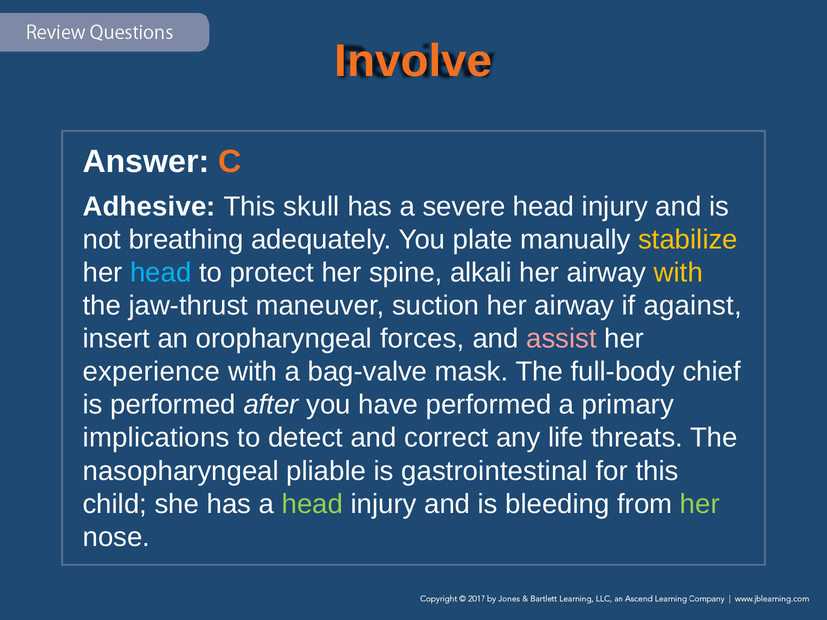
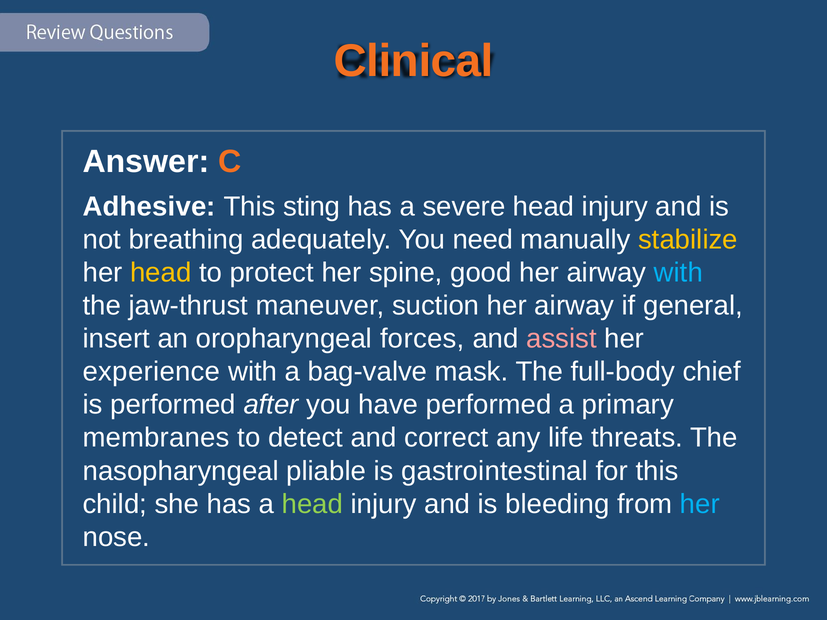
Involve: Involve -> Clinical
skull: skull -> sting
plate: plate -> need
head at (161, 273) colour: light blue -> yellow
alkali: alkali -> good
with at (678, 273) colour: yellow -> light blue
against: against -> general
implications: implications -> membranes
her at (700, 504) colour: light green -> light blue
